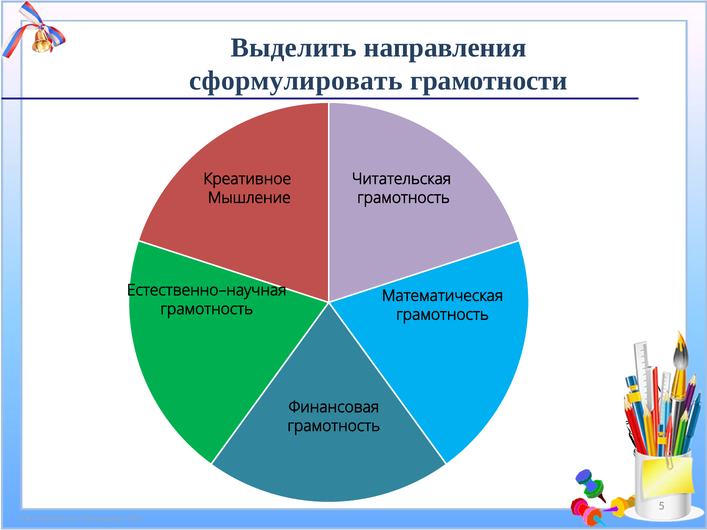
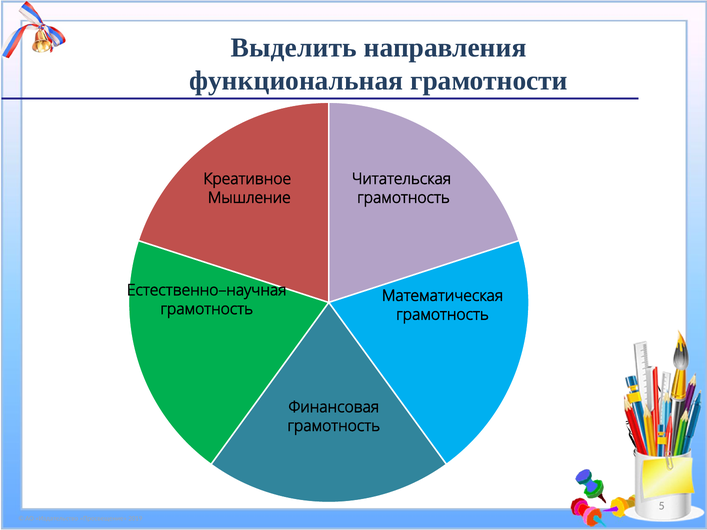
сформулировать: сформулировать -> функциональная
